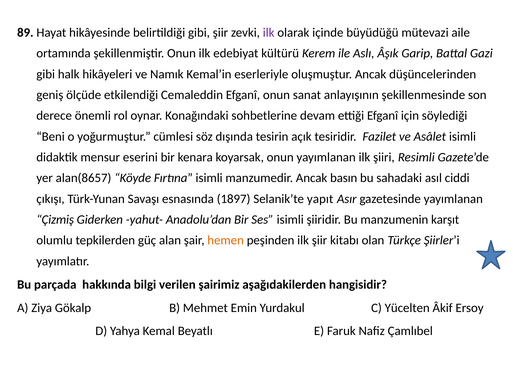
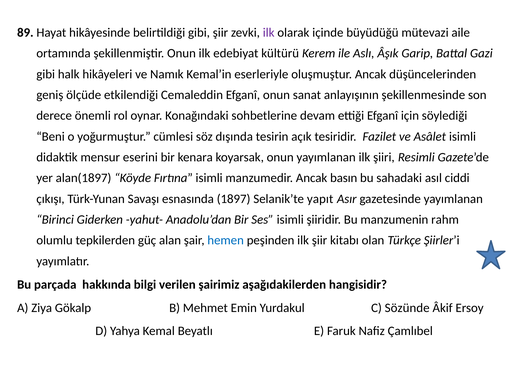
alan(8657: alan(8657 -> alan(1897
Çizmiş: Çizmiş -> Birinci
karşıt: karşıt -> rahm
hemen colour: orange -> blue
Yücelten: Yücelten -> Sözünde
